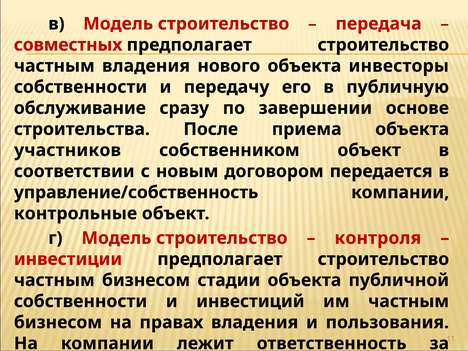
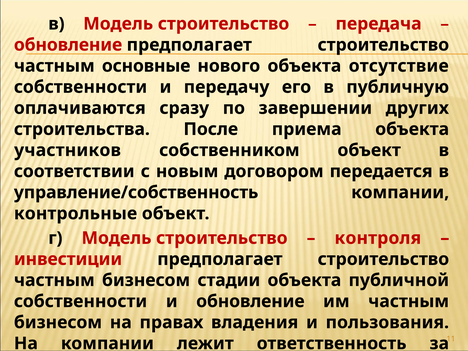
совместных at (68, 45): совместных -> обновление
частным владения: владения -> основные
инвесторы: инвесторы -> отсутствие
обслуживание at (80, 108): обслуживание -> оплачиваются
основе: основе -> других
и инвестиций: инвестиций -> обновление
